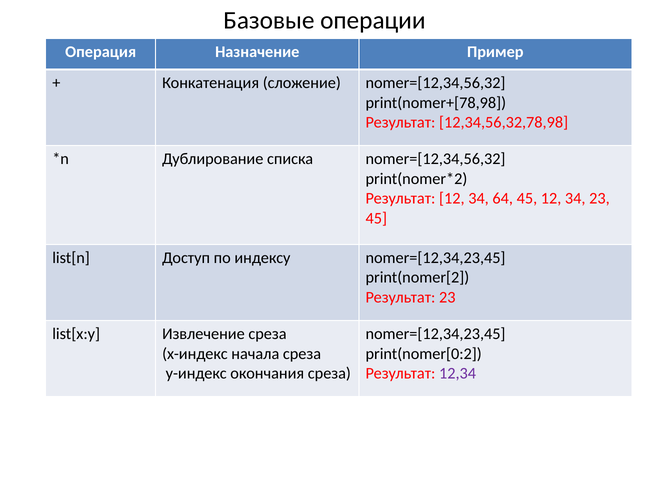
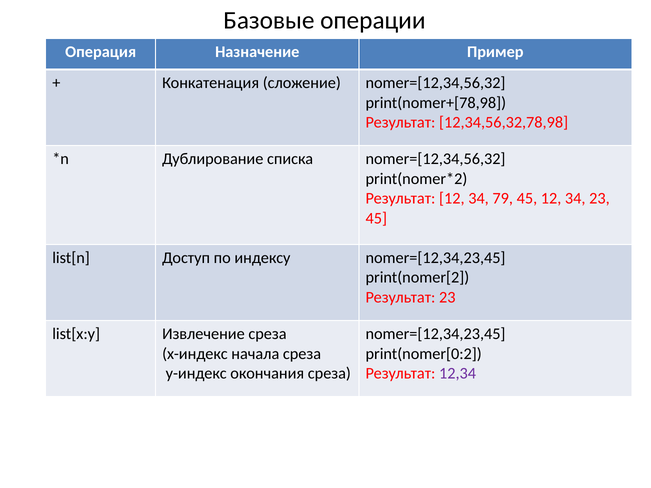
64: 64 -> 79
